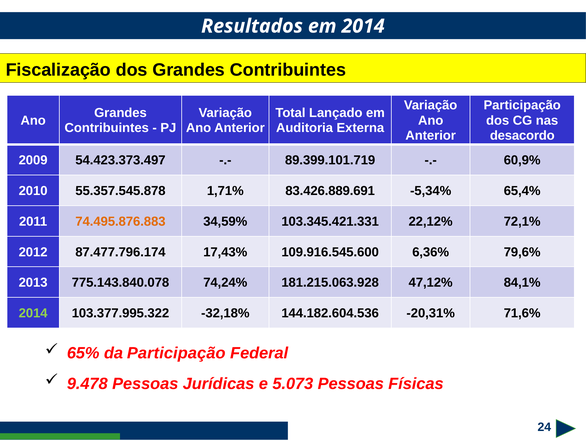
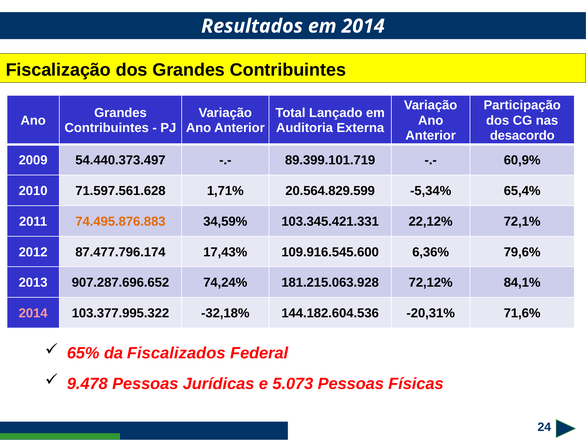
54.423.373.497: 54.423.373.497 -> 54.440.373.497
55.357.545.878: 55.357.545.878 -> 71.597.561.628
83.426.889.691: 83.426.889.691 -> 20.564.829.599
775.143.840.078: 775.143.840.078 -> 907.287.696.652
47,12%: 47,12% -> 72,12%
2014 at (33, 313) colour: light green -> pink
da Participação: Participação -> Fiscalizados
